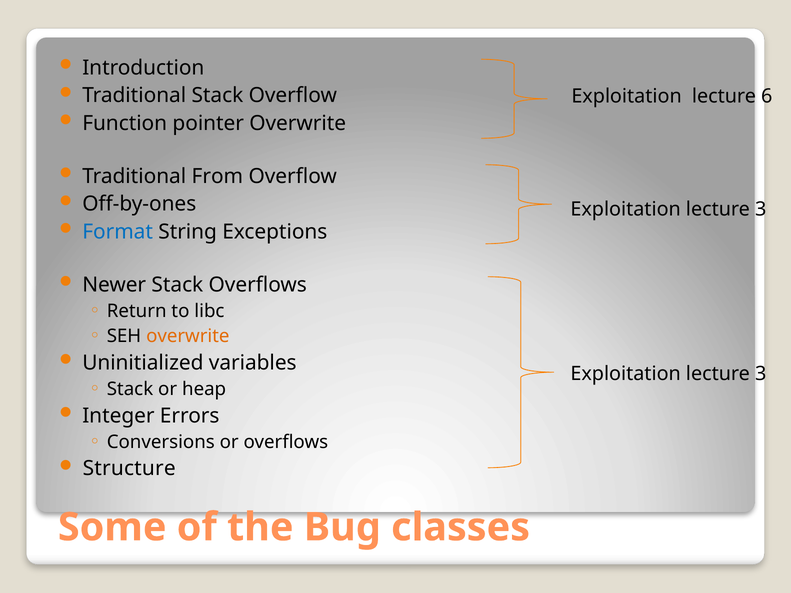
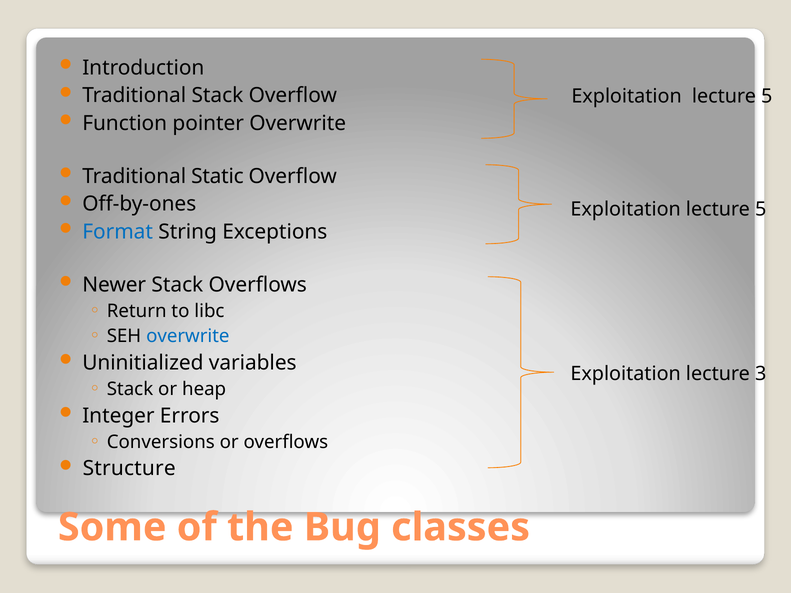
6 at (767, 96): 6 -> 5
From: From -> Static
3 at (761, 209): 3 -> 5
overwrite at (188, 336) colour: orange -> blue
